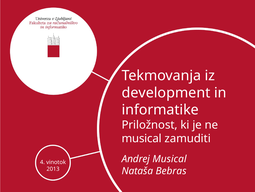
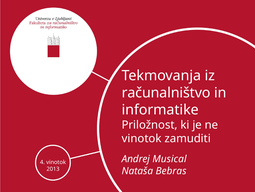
development: development -> računalništvo
musical at (142, 138): musical -> vinotok
